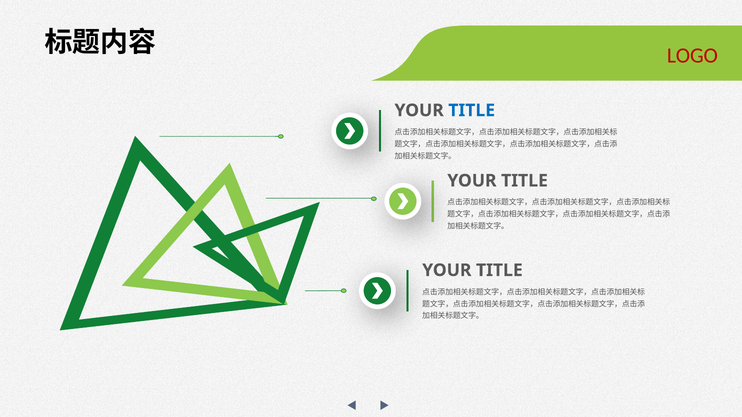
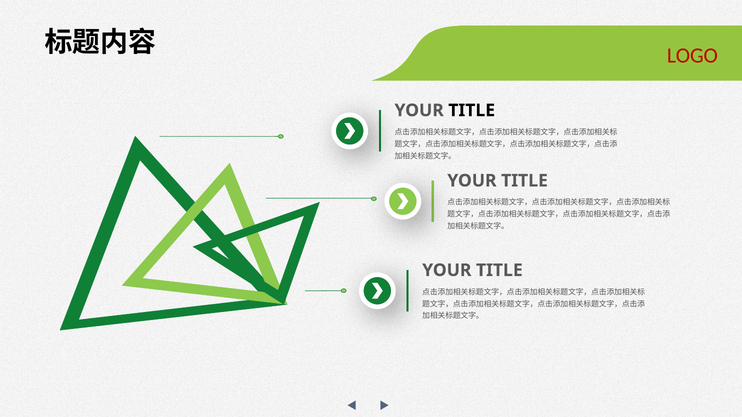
TITLE at (472, 111) colour: blue -> black
